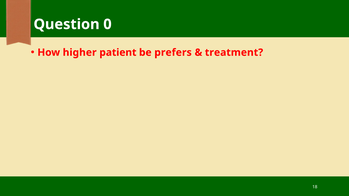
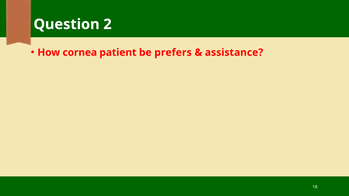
0: 0 -> 2
higher: higher -> cornea
treatment: treatment -> assistance
